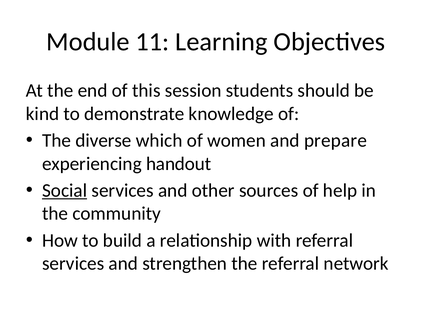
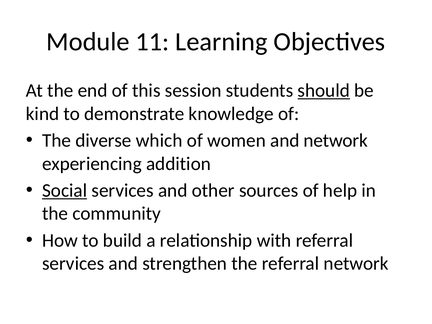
should underline: none -> present
and prepare: prepare -> network
handout: handout -> addition
